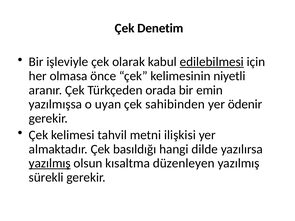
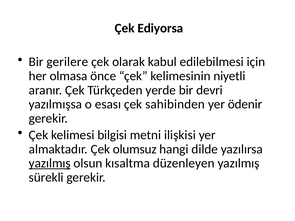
Denetim: Denetim -> Ediyorsa
işleviyle: işleviyle -> gerilere
edilebilmesi underline: present -> none
orada: orada -> yerde
emin: emin -> devri
uyan: uyan -> esası
tahvil: tahvil -> bilgisi
basıldığı: basıldığı -> olumsuz
